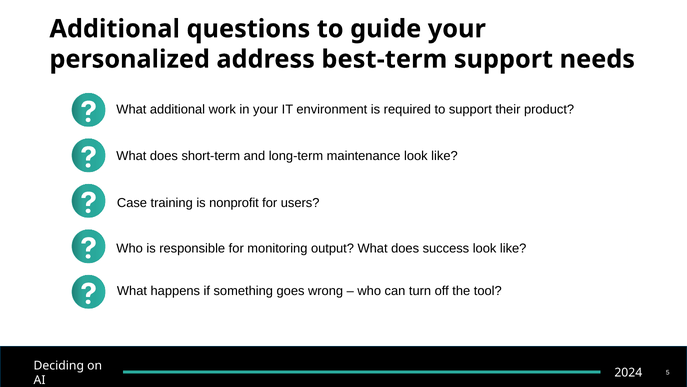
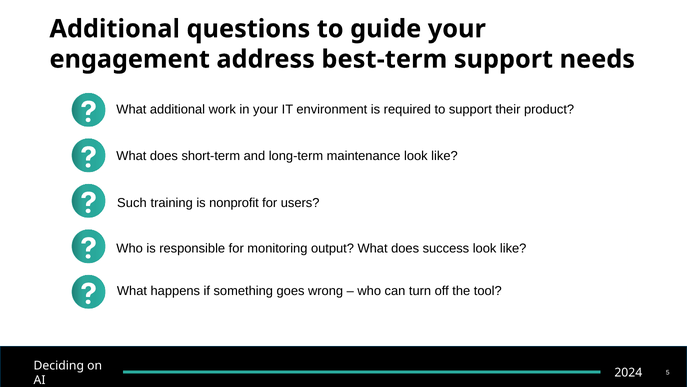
personalized: personalized -> engagement
Case: Case -> Such
